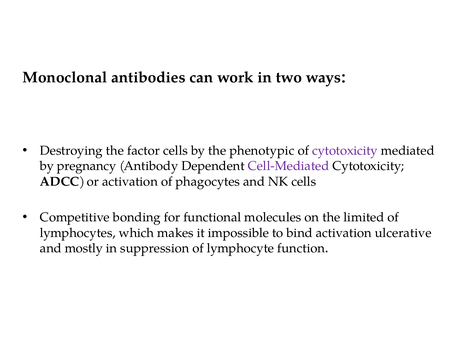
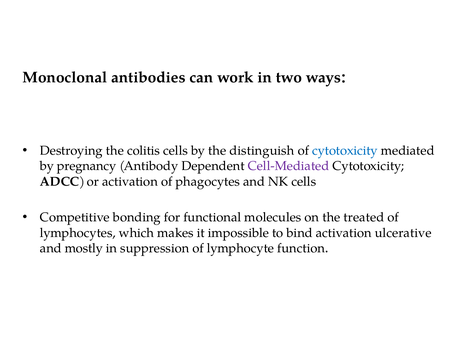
factor: factor -> colitis
phenotypic: phenotypic -> distinguish
cytotoxicity at (345, 151) colour: purple -> blue
limited: limited -> treated
